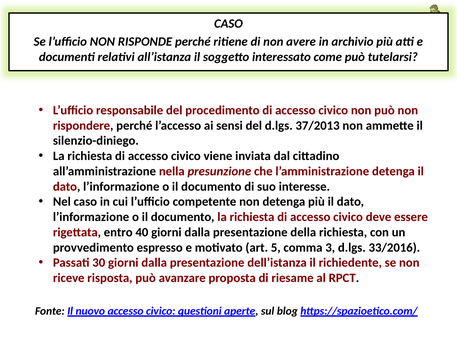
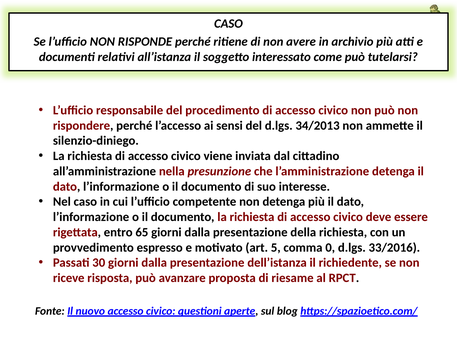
37/2013: 37/2013 -> 34/2013
40: 40 -> 65
3: 3 -> 0
